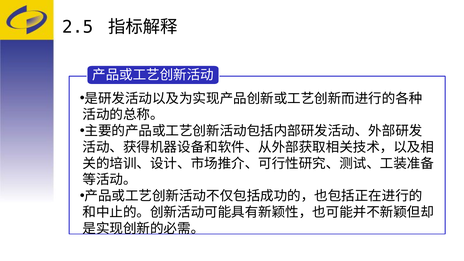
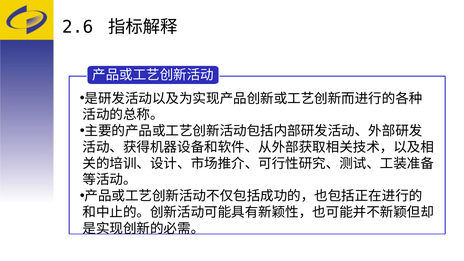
2.5: 2.5 -> 2.6
